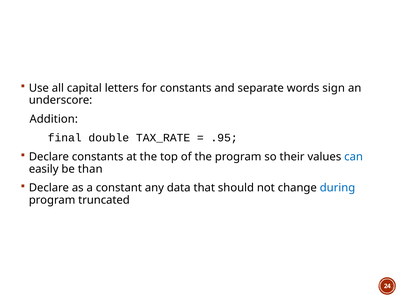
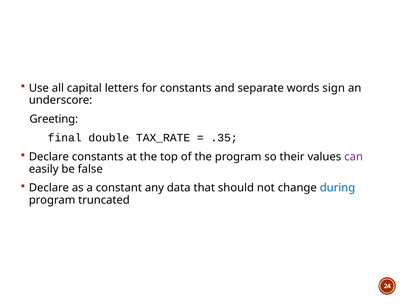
Addition: Addition -> Greeting
.95: .95 -> .35
can colour: blue -> purple
than: than -> false
